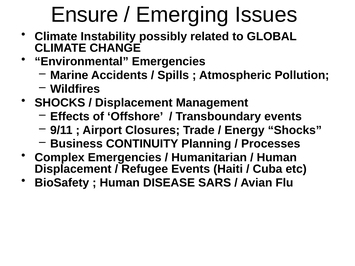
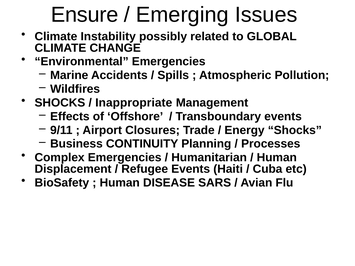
Displacement at (134, 103): Displacement -> Inappropriate
